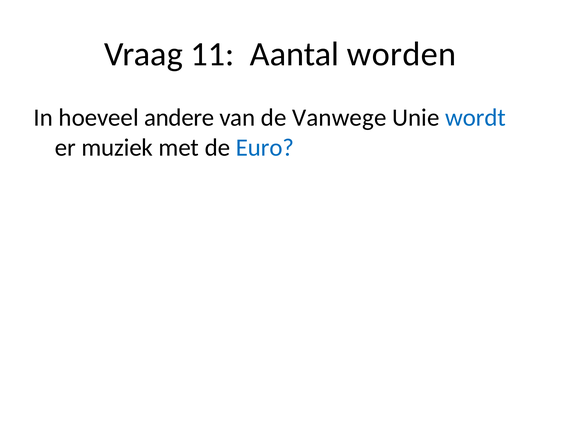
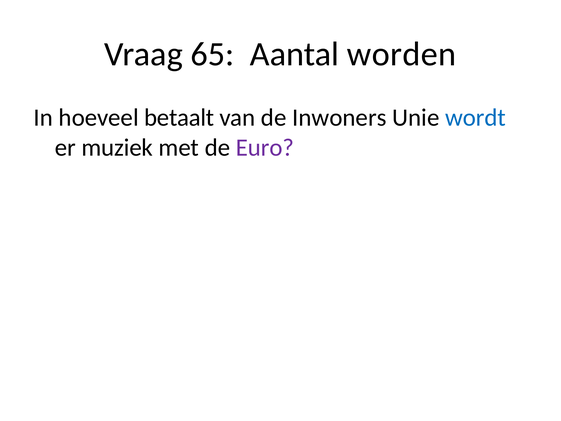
11: 11 -> 65
andere: andere -> betaalt
Vanwege: Vanwege -> Inwoners
Euro colour: blue -> purple
